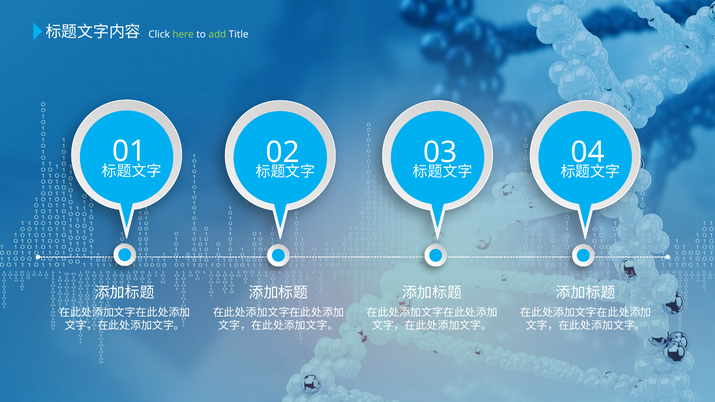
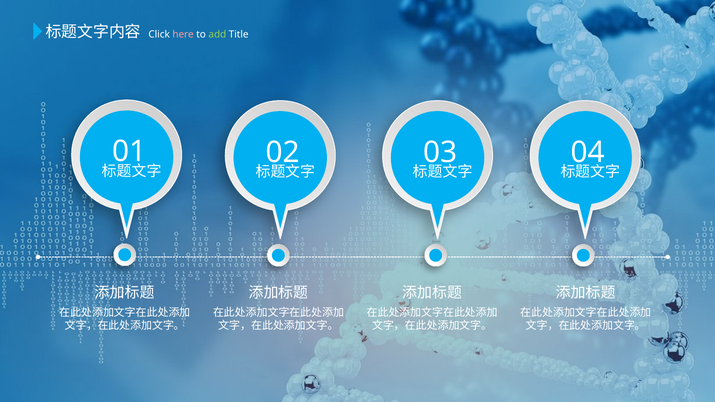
here colour: light green -> pink
